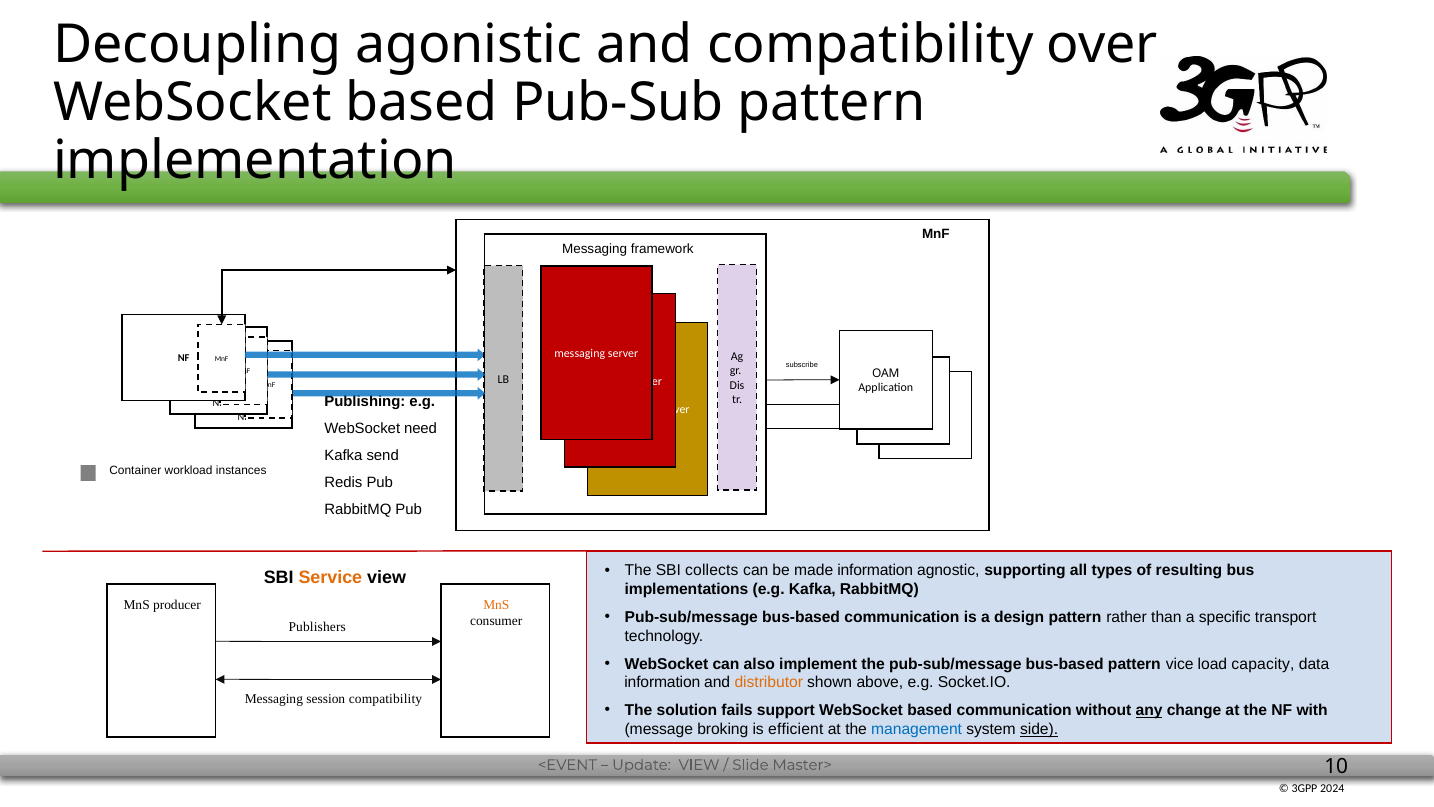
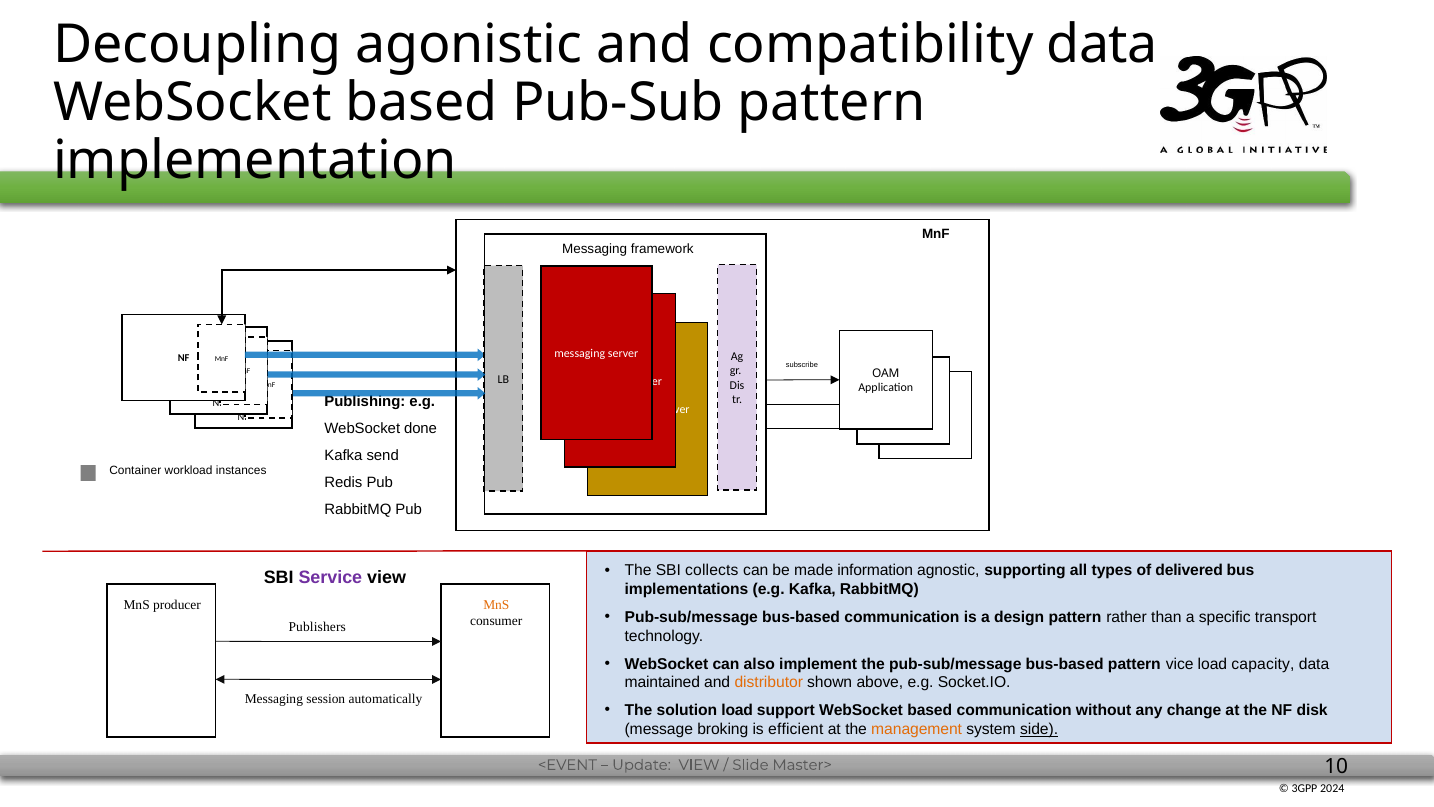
compatibility over: over -> data
need: need -> done
Service colour: orange -> purple
resulting: resulting -> delivered
information at (662, 682): information -> maintained
session compatibility: compatibility -> automatically
solution fails: fails -> load
any underline: present -> none
with: with -> disk
management colour: blue -> orange
